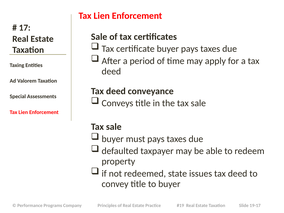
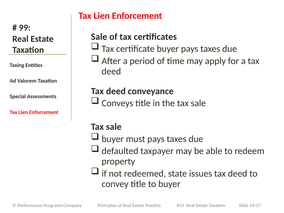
17: 17 -> 99
